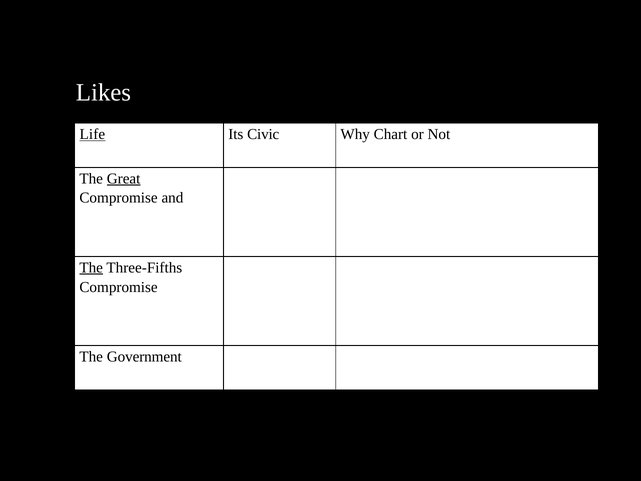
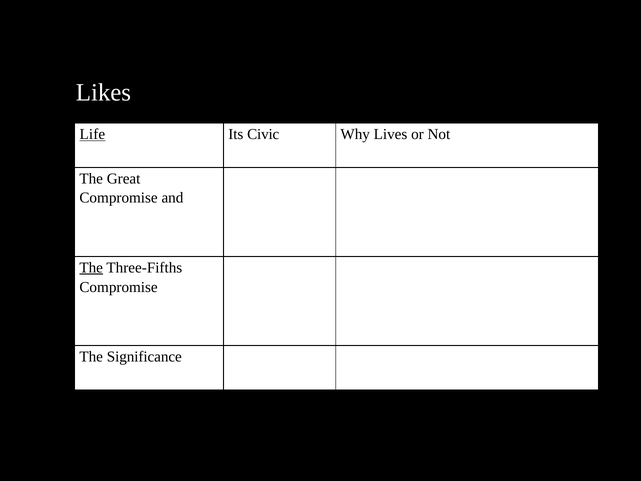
Chart: Chart -> Lives
Great underline: present -> none
Government: Government -> Significance
